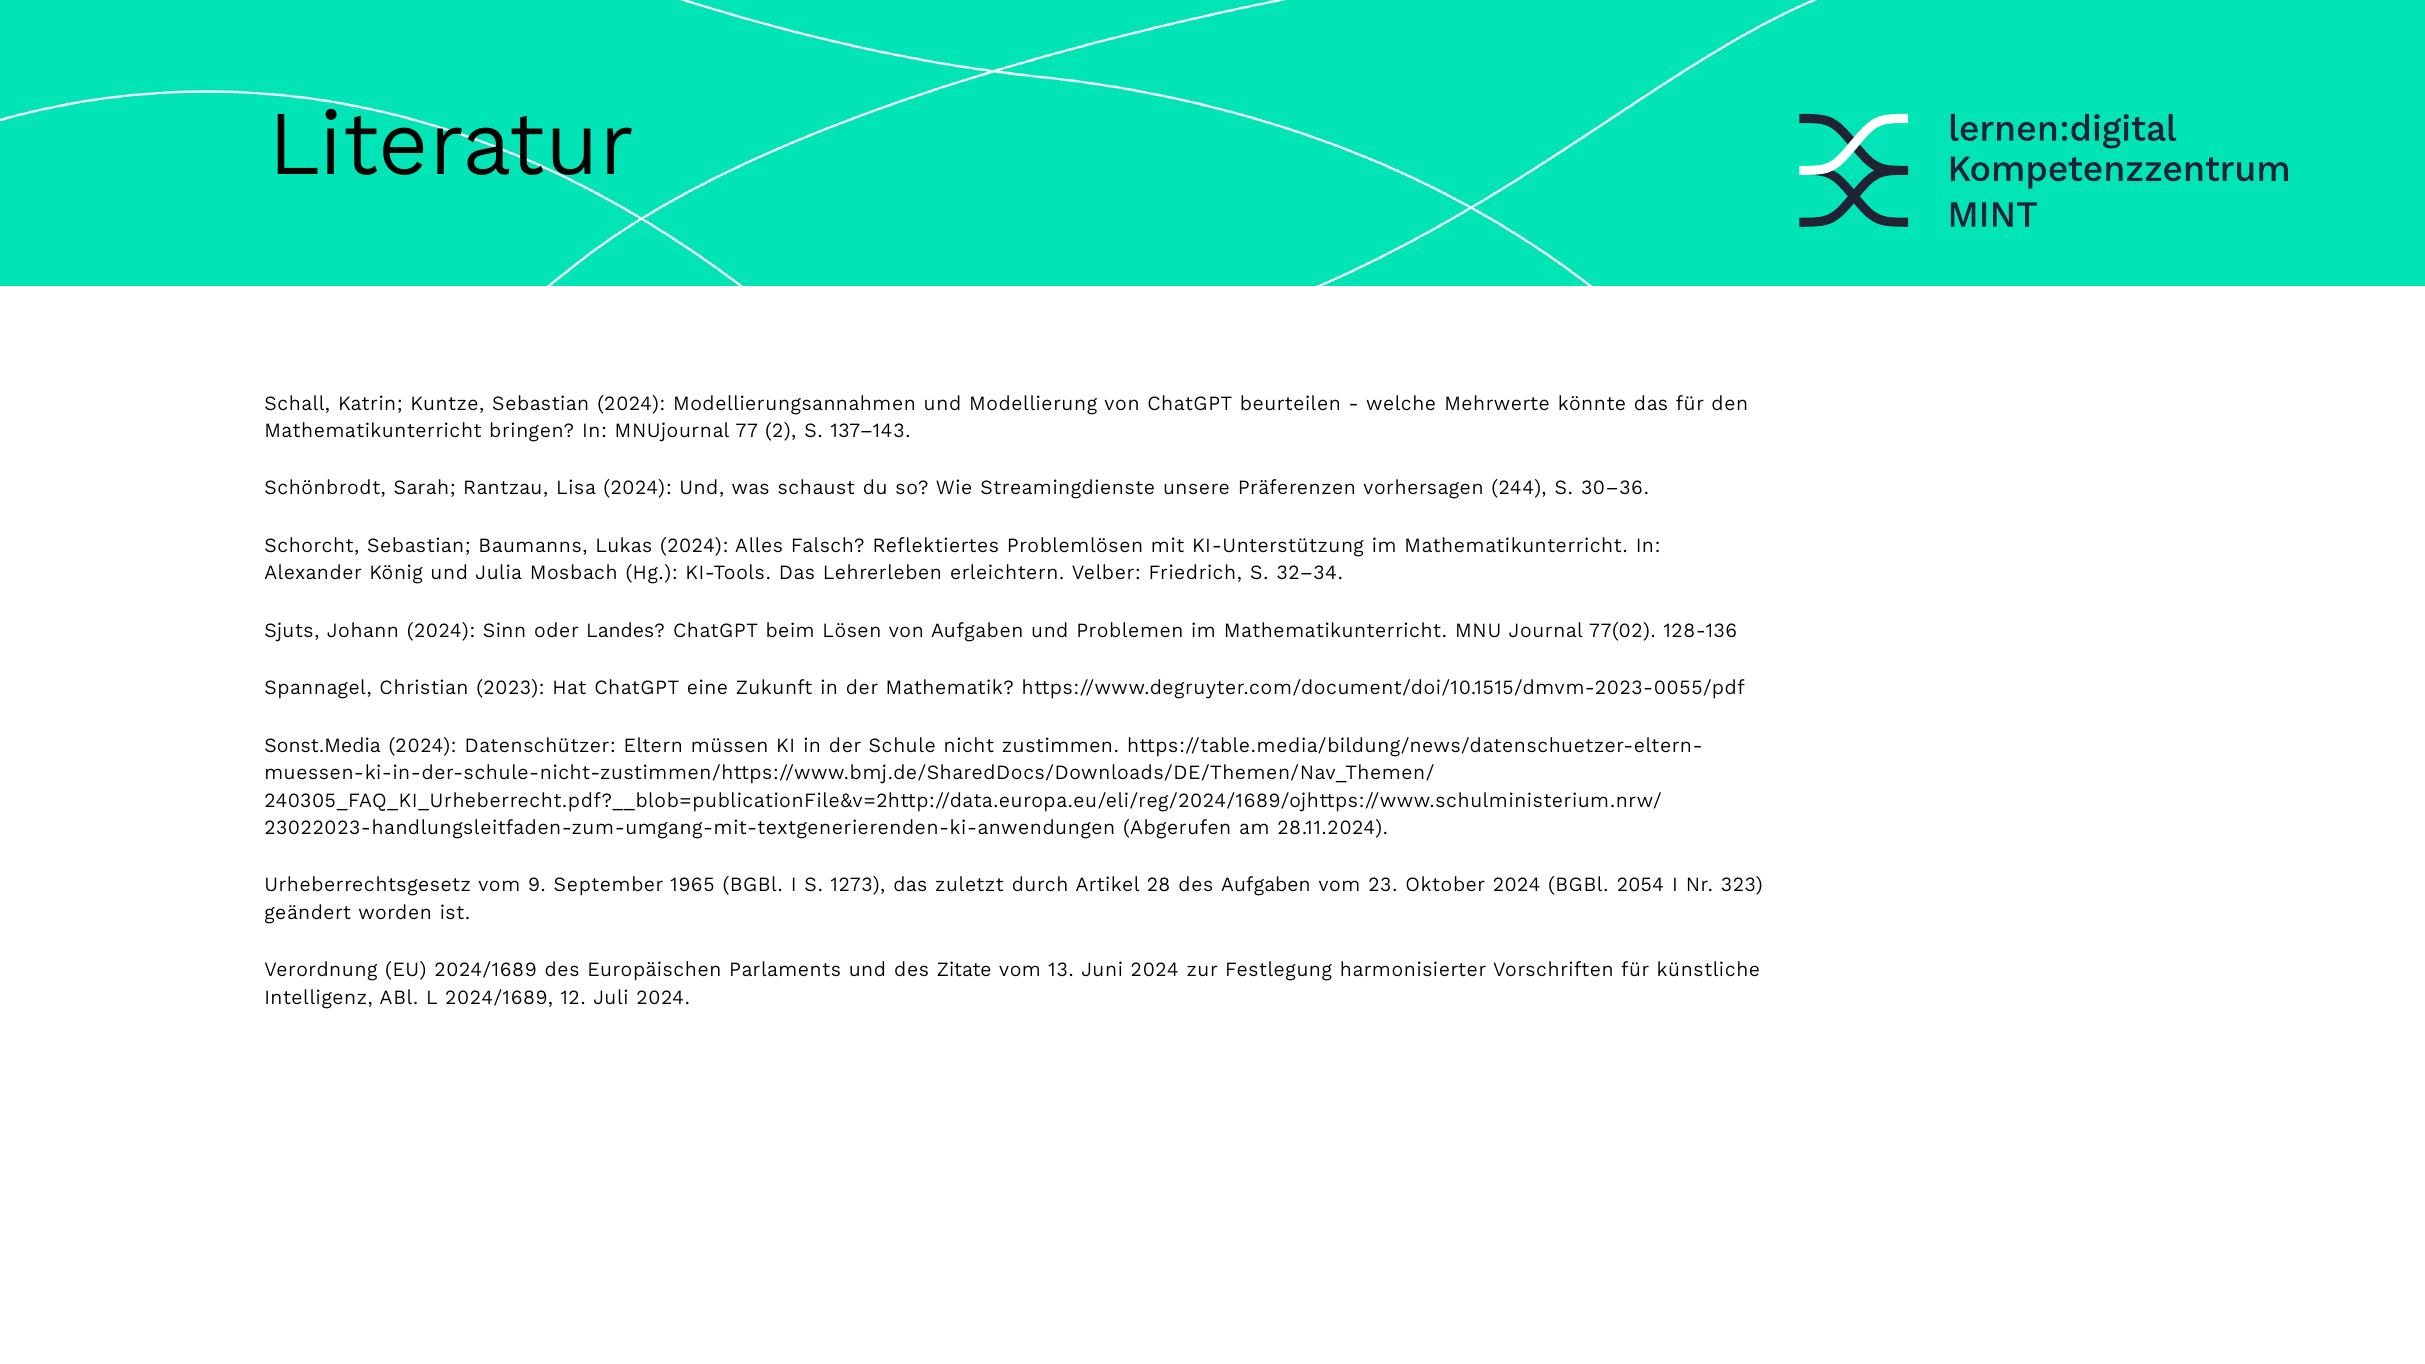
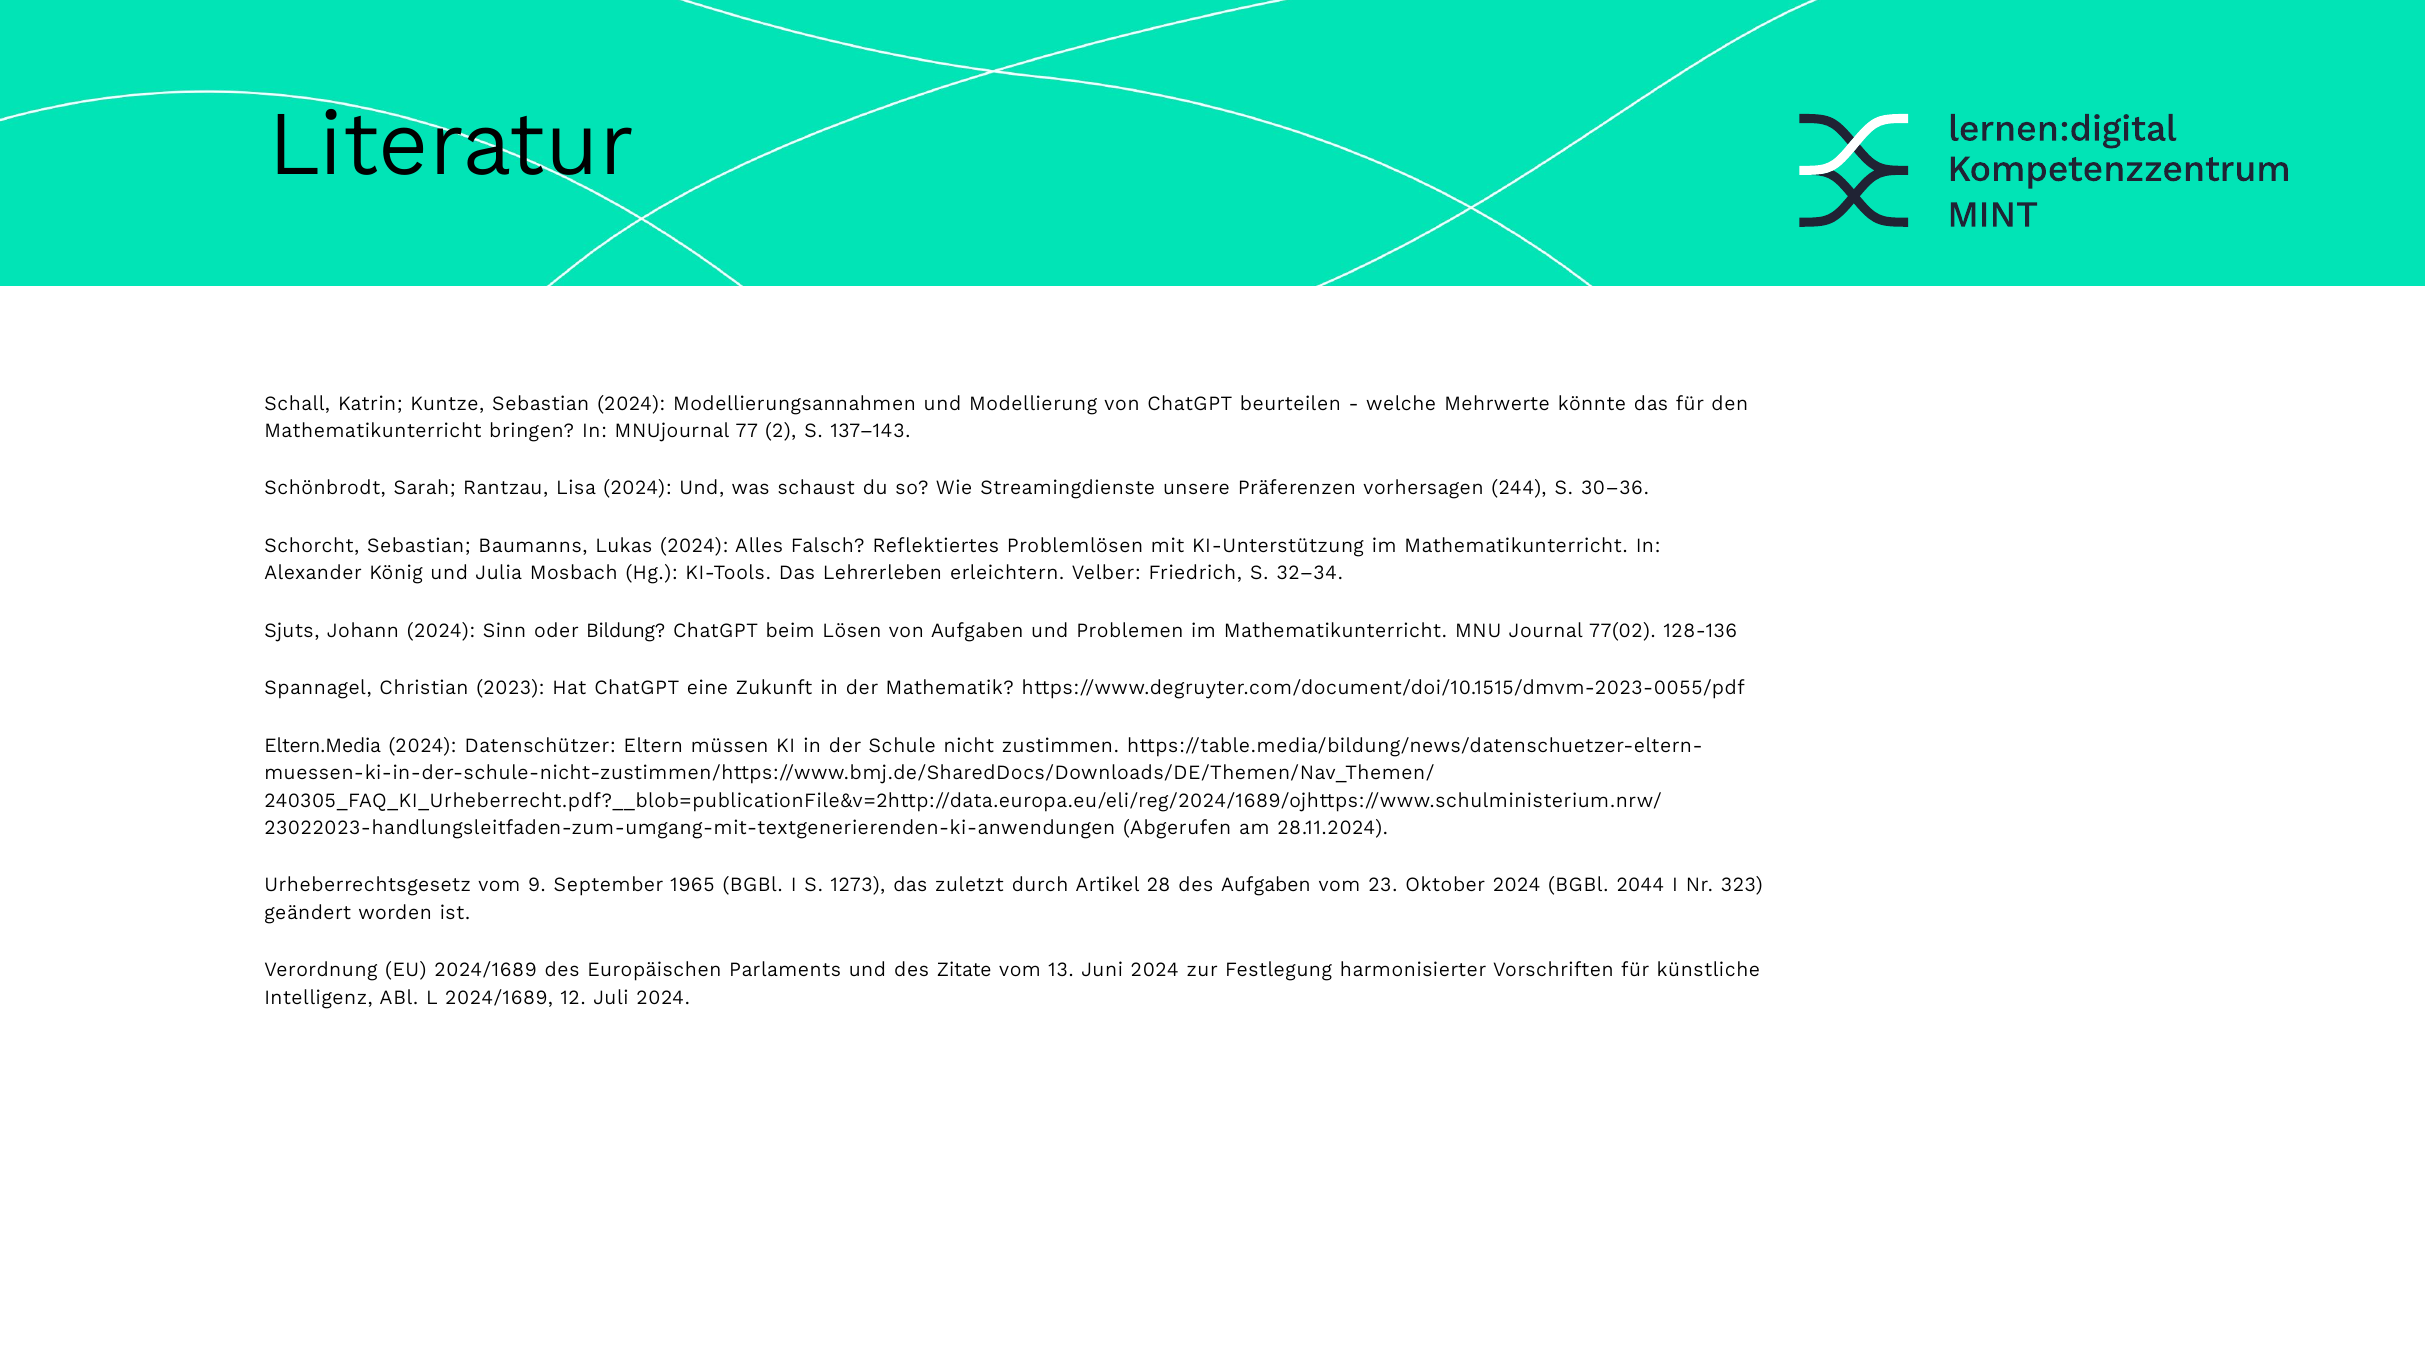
Landes: Landes -> Bildung
Sonst.Media: Sonst.Media -> Eltern.Media
2054: 2054 -> 2044
